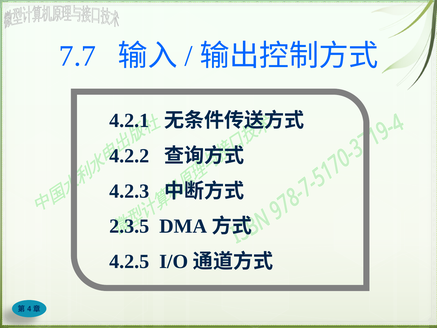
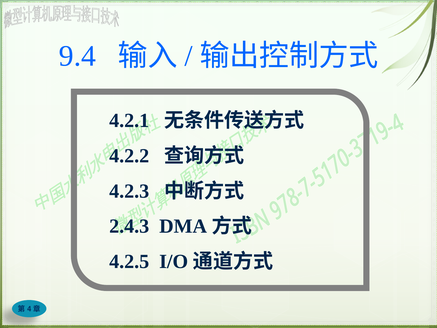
7.7: 7.7 -> 9.4
2.3.5: 2.3.5 -> 2.4.3
